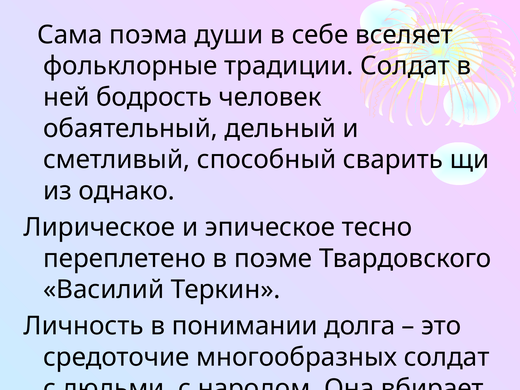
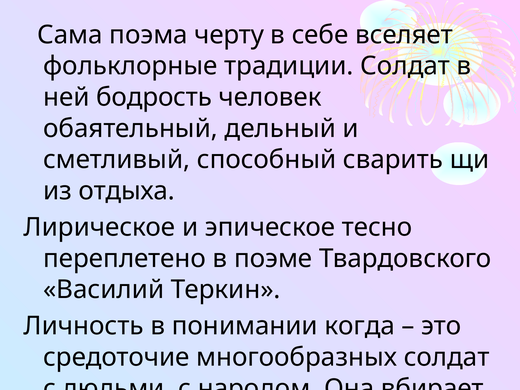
души: души -> черту
однако: однако -> отдыха
долга: долга -> когда
